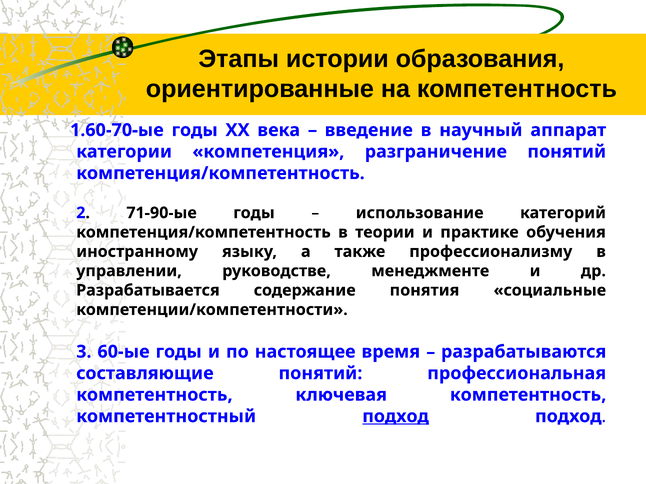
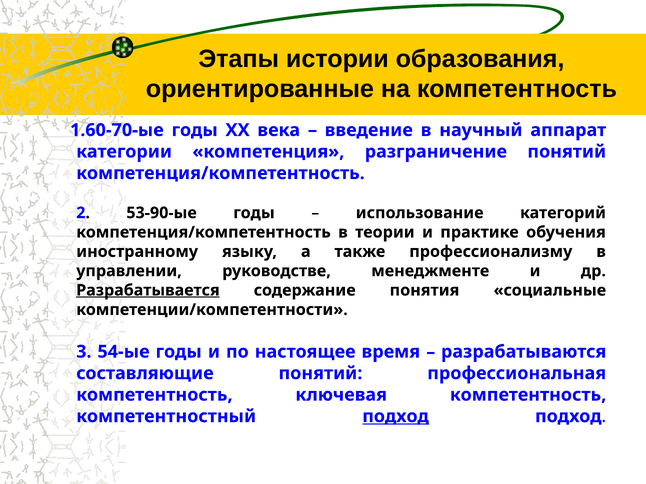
71-90-ые: 71-90-ые -> 53-90-ые
Разрабатывается underline: none -> present
60-ые: 60-ые -> 54-ые
